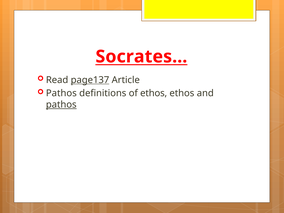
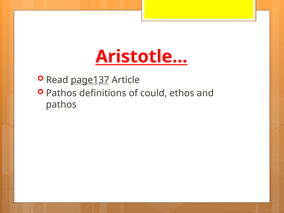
Socrates…: Socrates… -> Aristotle…
of ethos: ethos -> could
pathos at (61, 105) underline: present -> none
